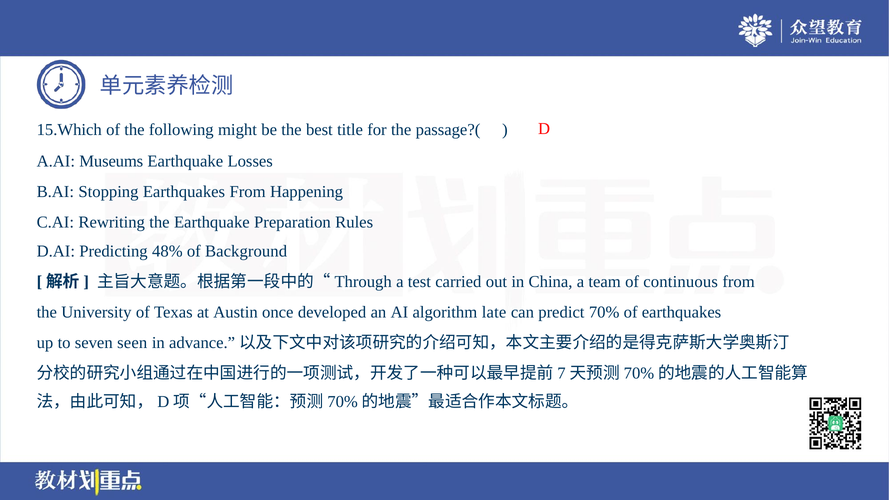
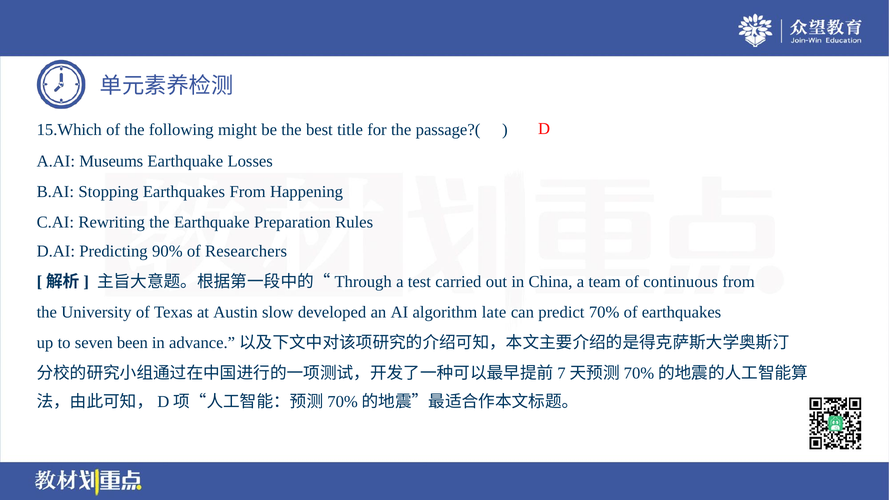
48%: 48% -> 90%
Background: Background -> Researchers
once: once -> slow
seen: seen -> been
